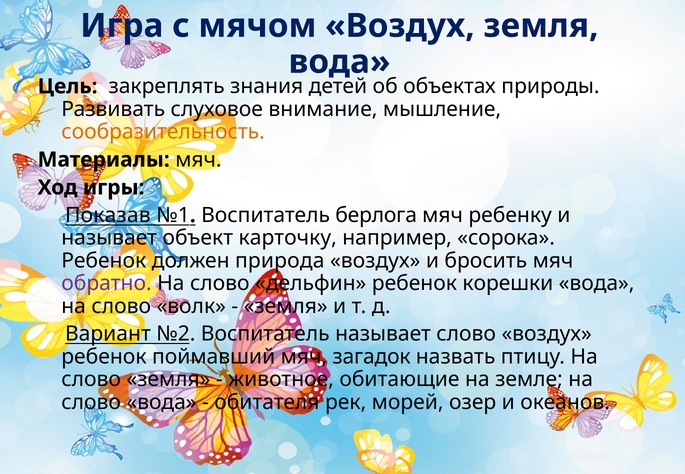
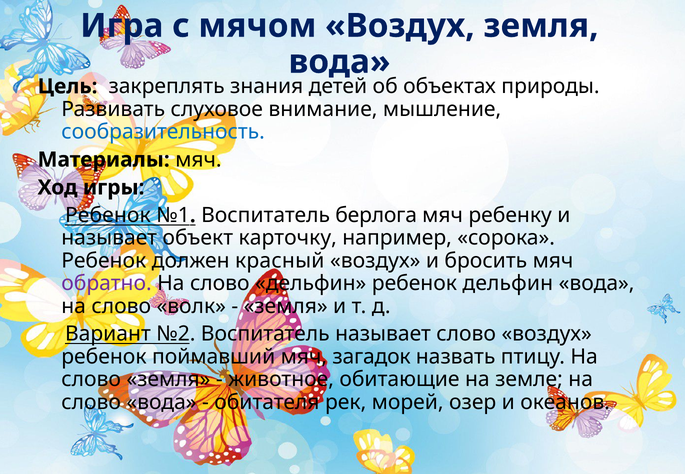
сообразительность colour: orange -> blue
Показав at (108, 215): Показав -> Ребенок
природа: природа -> красный
ребенок корешки: корешки -> дельфин
